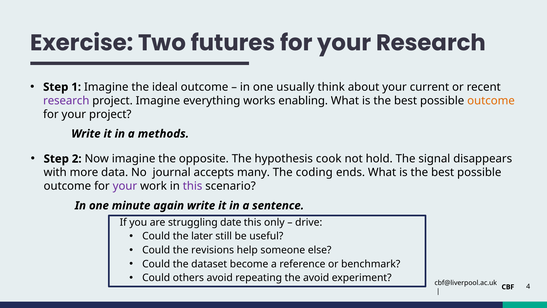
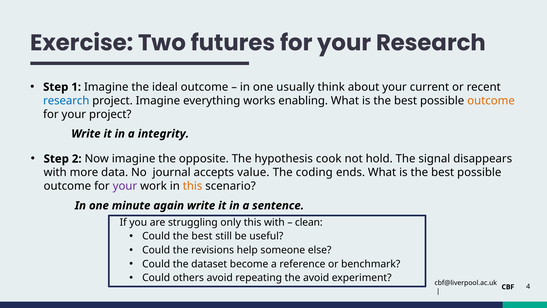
research at (66, 101) colour: purple -> blue
methods: methods -> integrity
many: many -> value
this at (193, 186) colour: purple -> orange
date: date -> only
this only: only -> with
drive: drive -> clean
Could the later: later -> best
